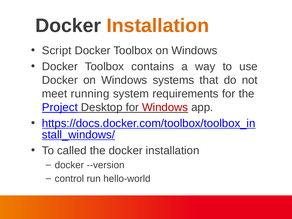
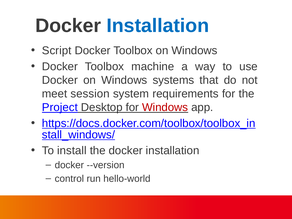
Installation at (158, 26) colour: orange -> blue
contains: contains -> machine
running: running -> session
called: called -> install
